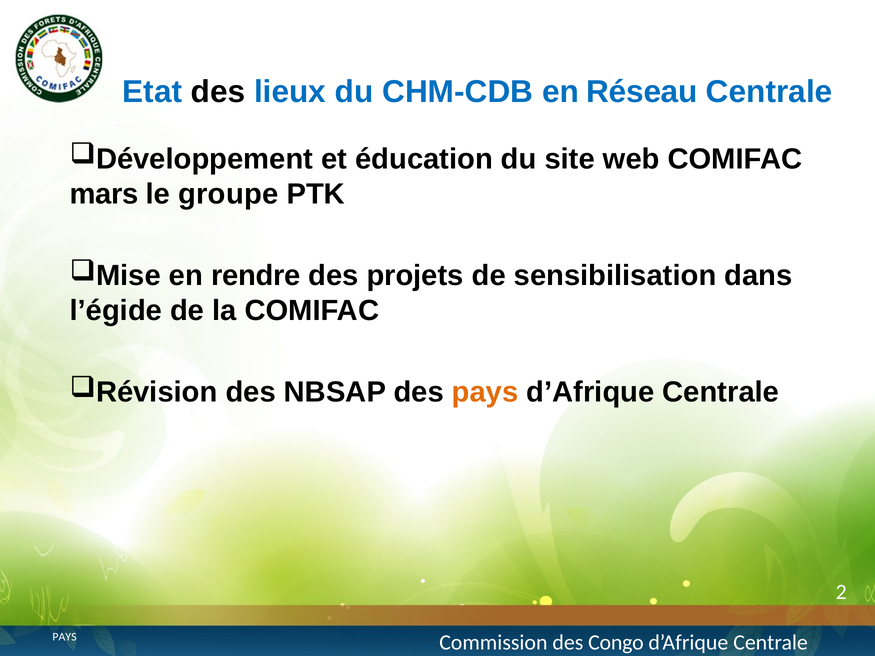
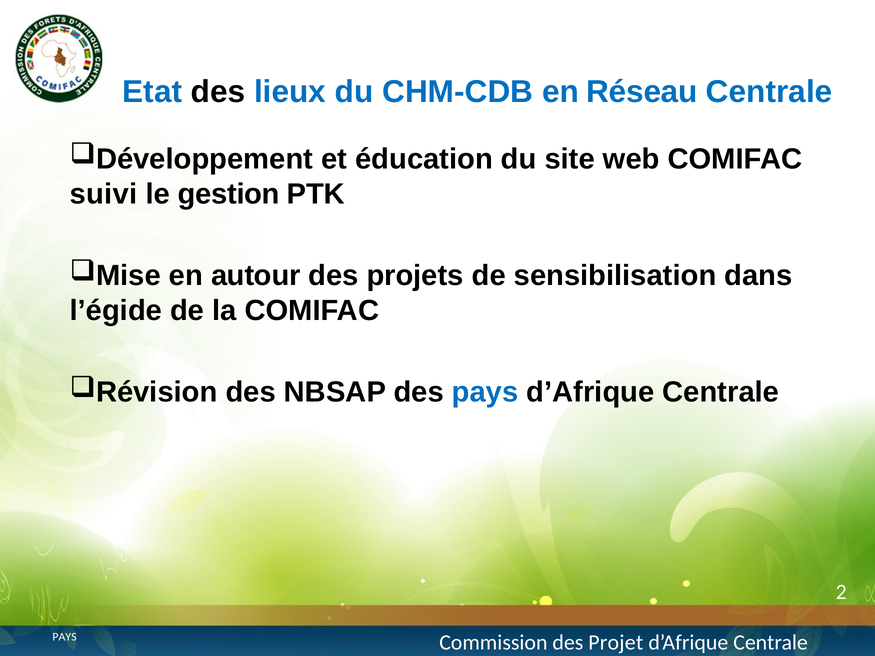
mars: mars -> suivi
groupe: groupe -> gestion
rendre: rendre -> autour
pays at (485, 392) colour: orange -> blue
Congo: Congo -> Projet
